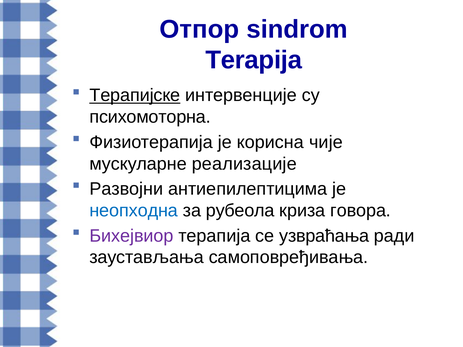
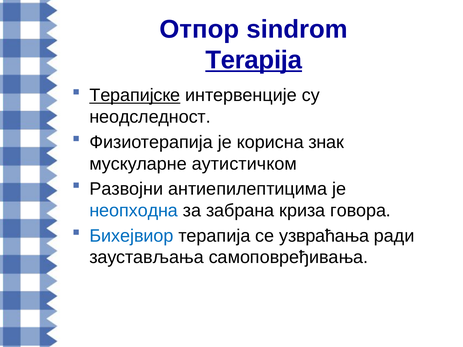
Terapija underline: none -> present
психомоторна: психомоторна -> неодследност
чије: чије -> знак
реализације: реализације -> аутистичком
рубеола: рубеола -> забрана
Бихејвиор colour: purple -> blue
